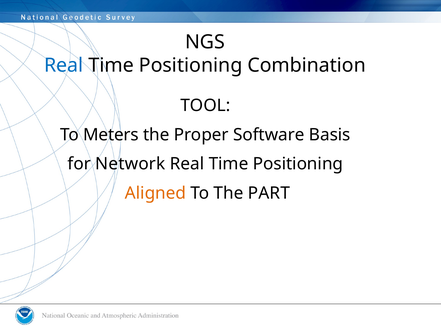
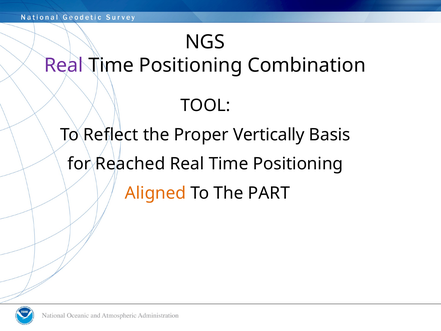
Real at (64, 65) colour: blue -> purple
Meters: Meters -> Reflect
Software: Software -> Vertically
Network: Network -> Reached
